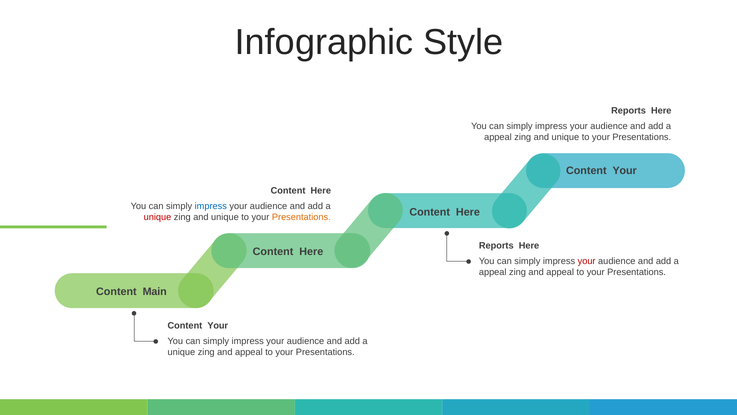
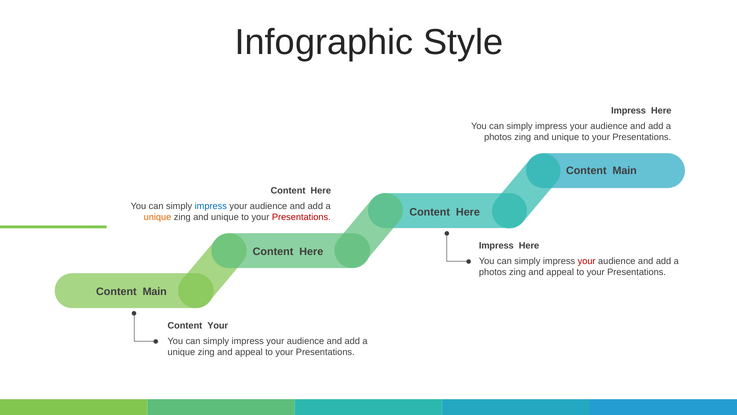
Reports at (629, 111): Reports -> Impress
appeal at (498, 137): appeal -> photos
Your at (625, 171): Your -> Main
unique at (157, 217) colour: red -> orange
Presentations at (301, 217) colour: orange -> red
Reports at (496, 245): Reports -> Impress
appeal at (493, 272): appeal -> photos
